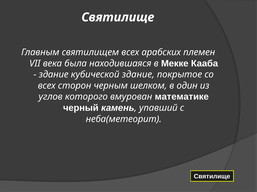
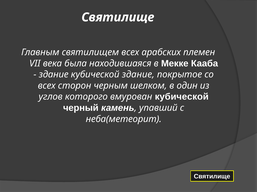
вмурован математике: математике -> кубической
